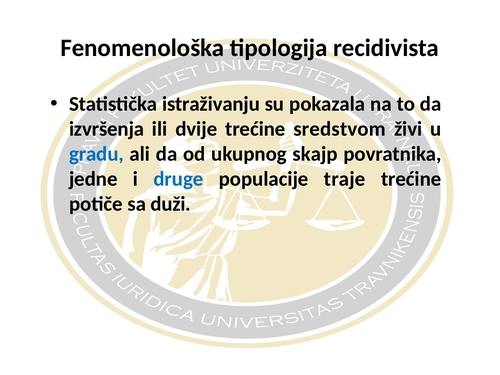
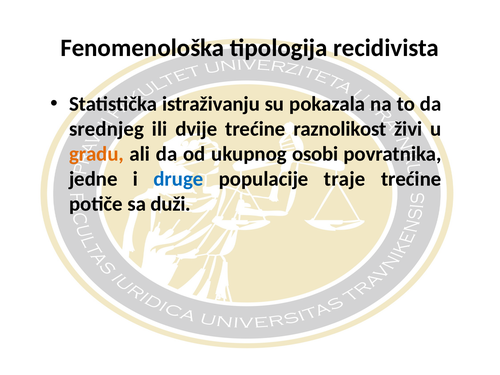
izvršenja: izvršenja -> srednjeg
sredstvom: sredstvom -> raznolikost
gradu colour: blue -> orange
skajp: skajp -> osobi
